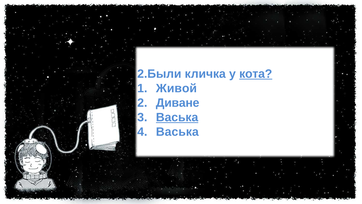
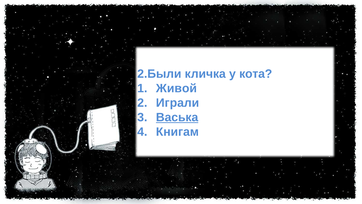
кота underline: present -> none
Диване: Диване -> Играли
Васька at (177, 132): Васька -> Книгам
